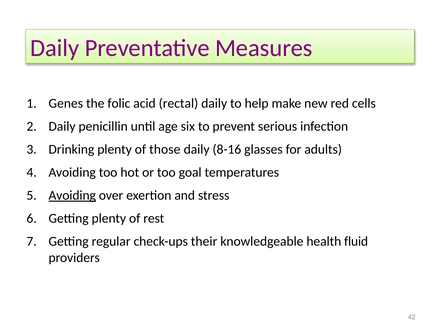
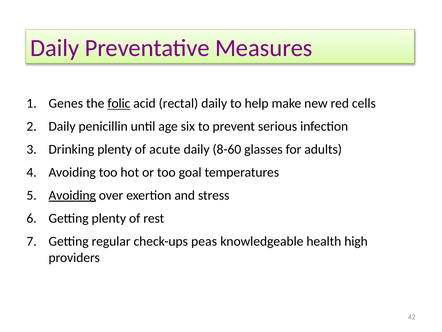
folic underline: none -> present
those: those -> acute
8-16: 8-16 -> 8-60
their: their -> peas
fluid: fluid -> high
